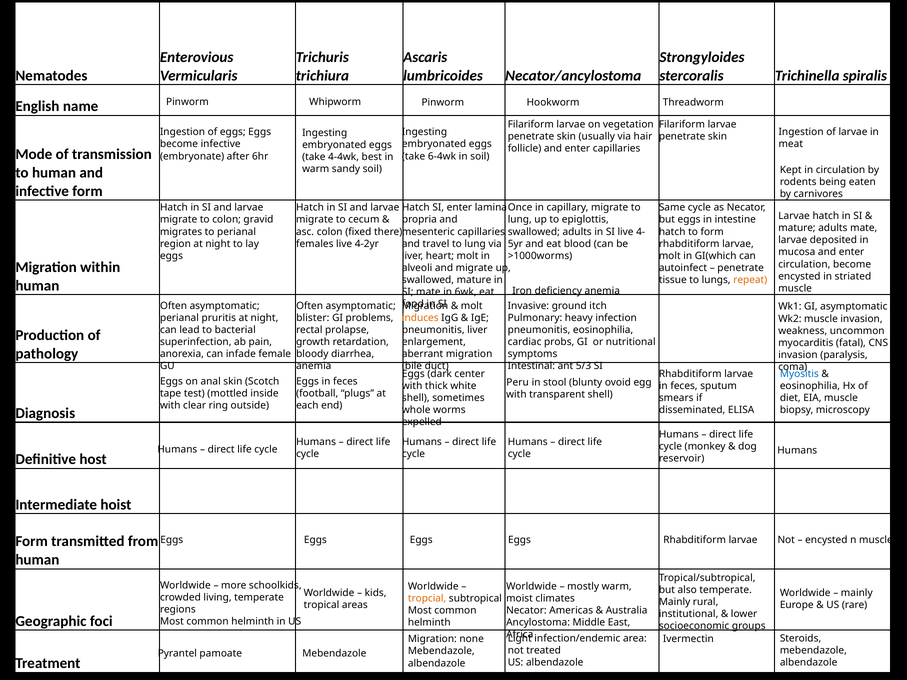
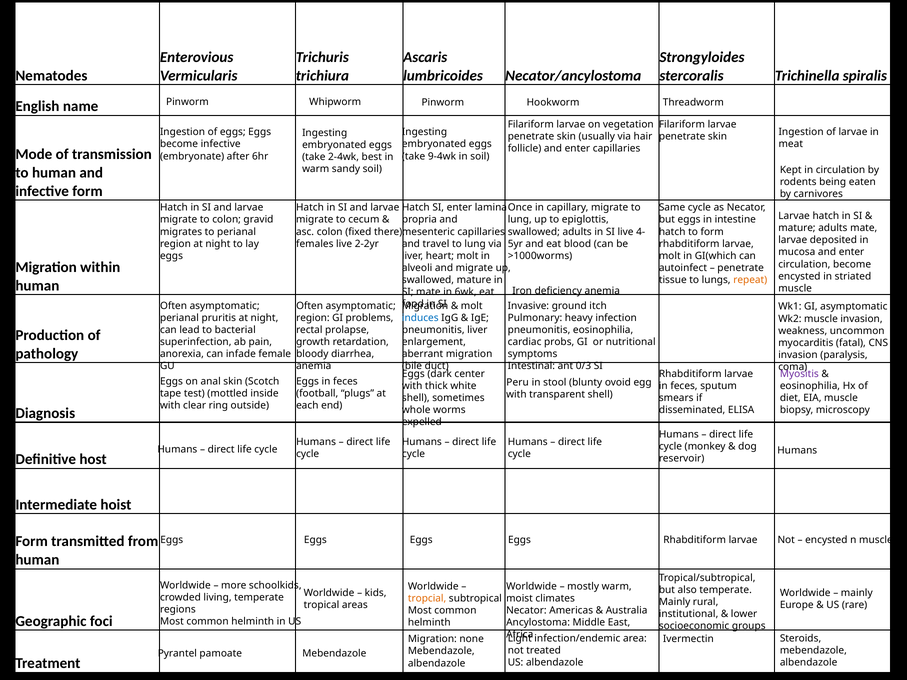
6-4wk: 6-4wk -> 9-4wk
4-4wk: 4-4wk -> 2-4wk
4-2yr: 4-2yr -> 2-2yr
blister at (313, 318): blister -> region
induces colour: orange -> blue
5/3: 5/3 -> 0/3
Myositis colour: blue -> purple
